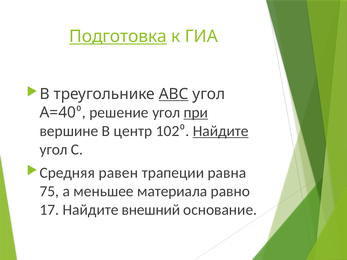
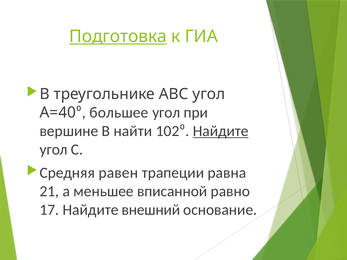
ABC underline: present -> none
решение: решение -> большее
при underline: present -> none
центр: центр -> найти
75: 75 -> 21
материала: материала -> вписанной
